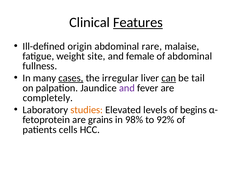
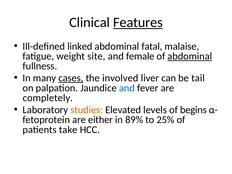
origin: origin -> linked
rare: rare -> fatal
abdominal at (190, 56) underline: none -> present
irregular: irregular -> involved
can underline: present -> none
and at (127, 88) colour: purple -> blue
grains: grains -> either
98%: 98% -> 89%
92%: 92% -> 25%
cells: cells -> take
